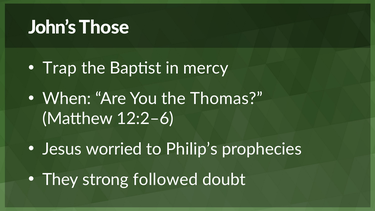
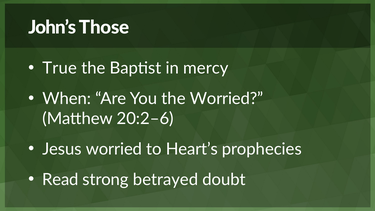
Trap: Trap -> True
the Thomas: Thomas -> Worried
12:2–6: 12:2–6 -> 20:2–6
Philip’s: Philip’s -> Heart’s
They: They -> Read
followed: followed -> betrayed
